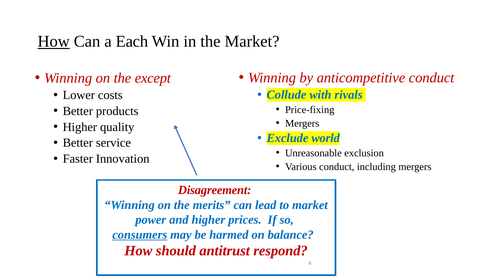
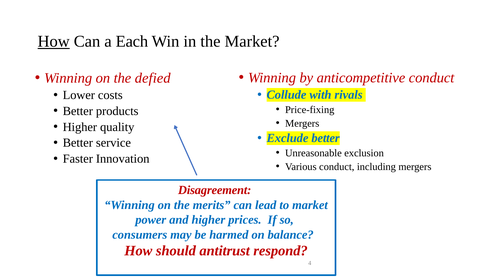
except: except -> defied
Exclude world: world -> better
consumers underline: present -> none
